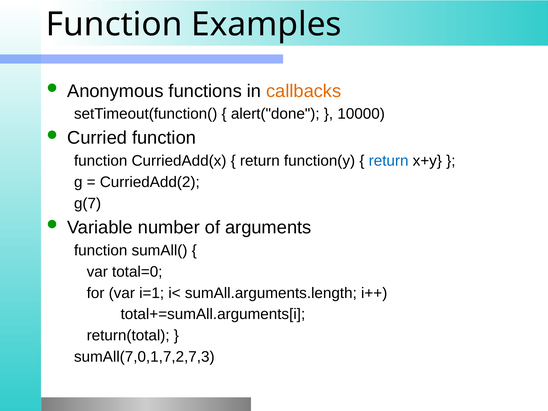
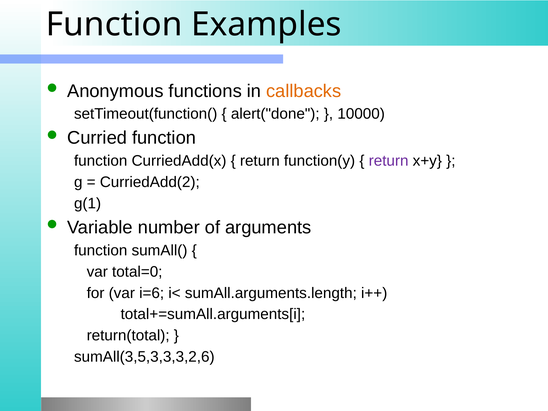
return at (389, 161) colour: blue -> purple
g(7: g(7 -> g(1
i=1: i=1 -> i=6
sumAll(7,0,1,7,2,7,3: sumAll(7,0,1,7,2,7,3 -> sumAll(3,5,3,3,3,2,6
